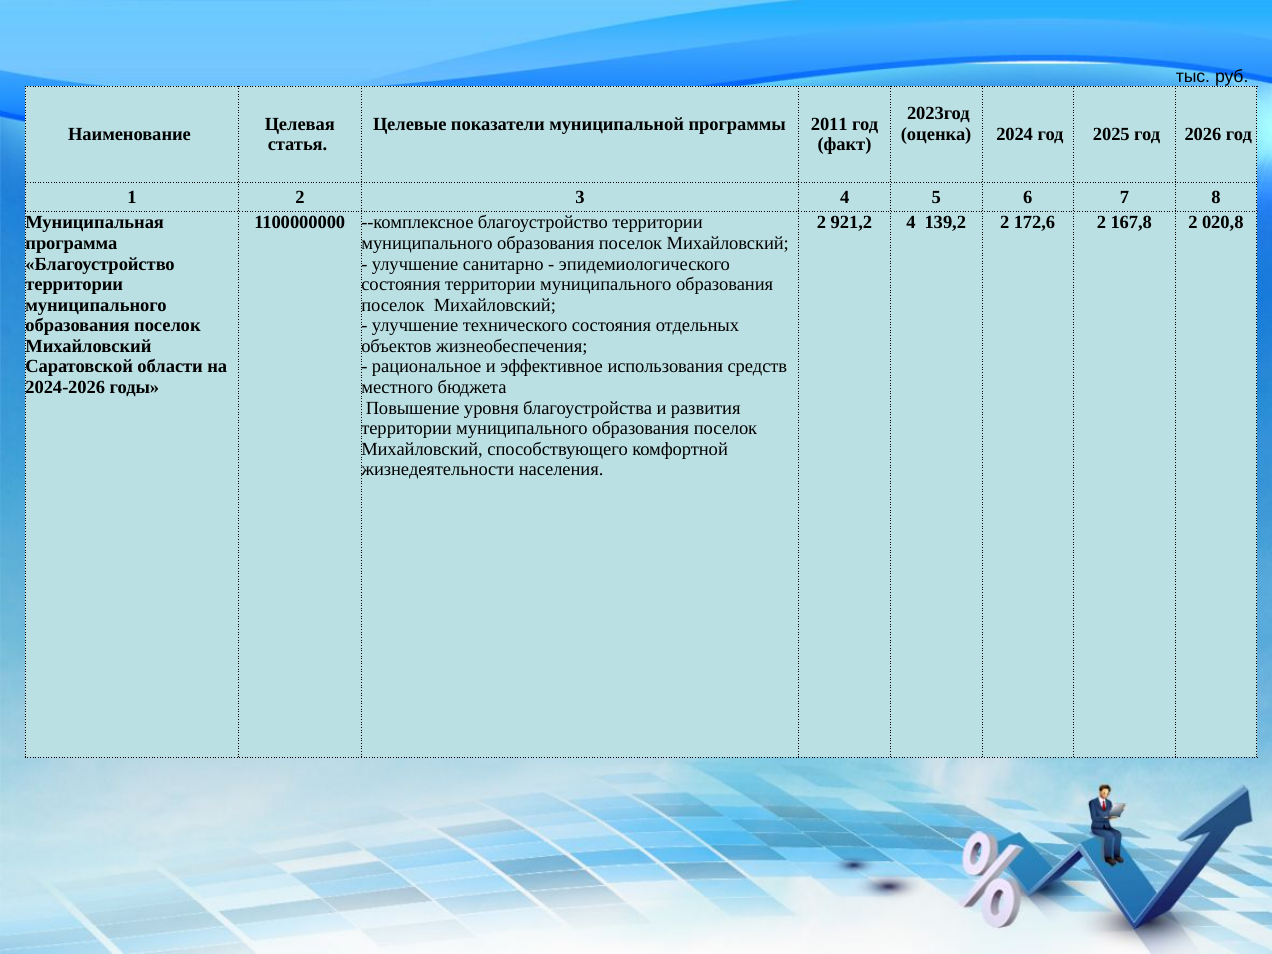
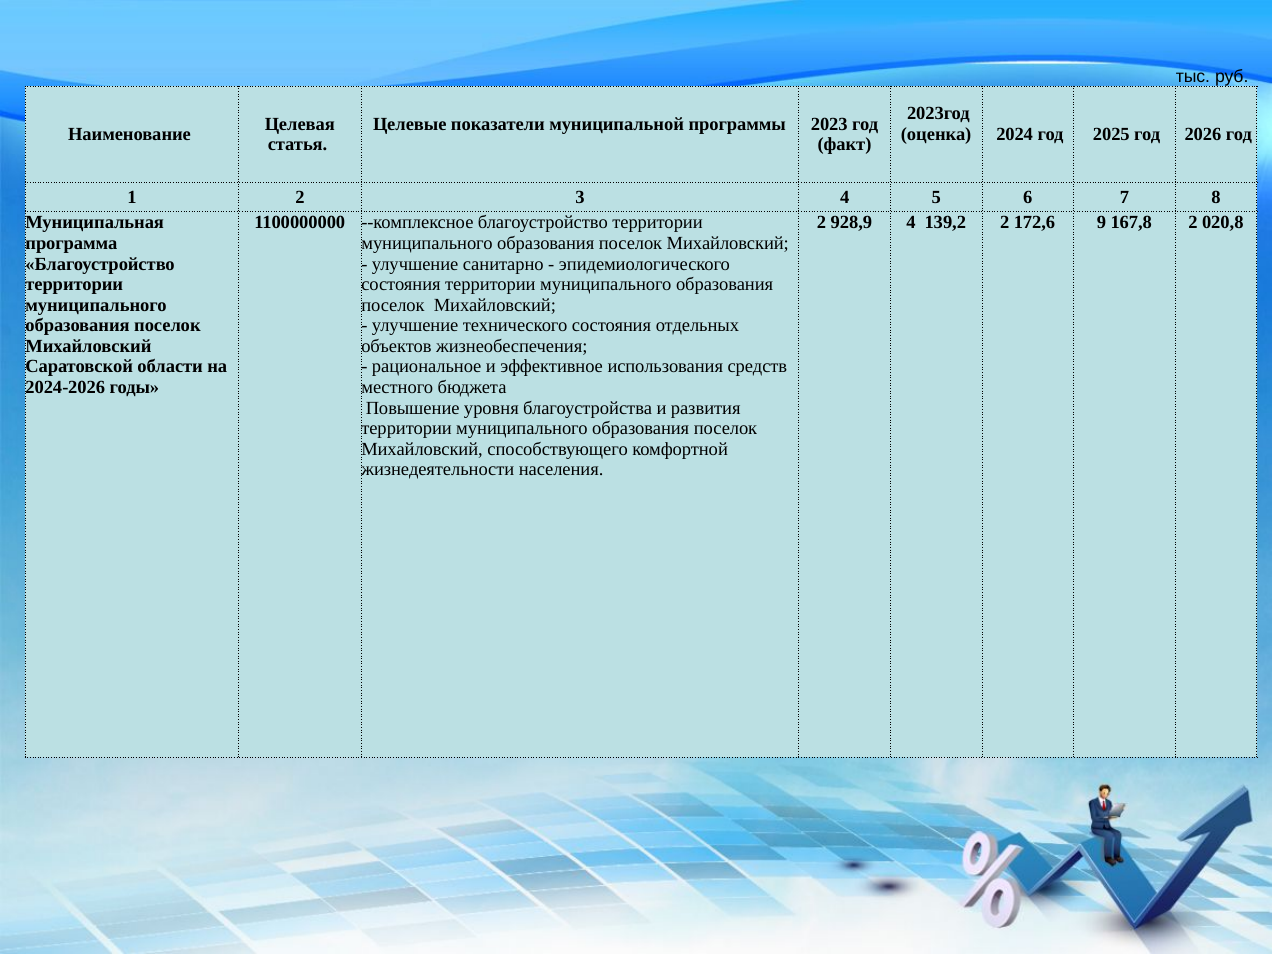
2011: 2011 -> 2023
921,2: 921,2 -> 928,9
172,6 2: 2 -> 9
